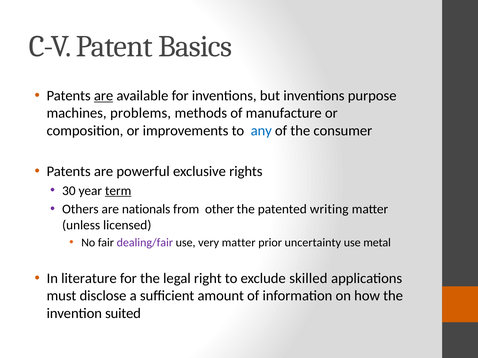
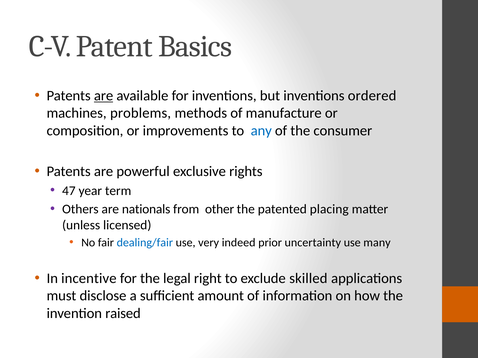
purpose: purpose -> ordered
30: 30 -> 47
term underline: present -> none
writing: writing -> placing
dealing/fair colour: purple -> blue
very matter: matter -> indeed
metal: metal -> many
literature: literature -> incentive
suited: suited -> raised
